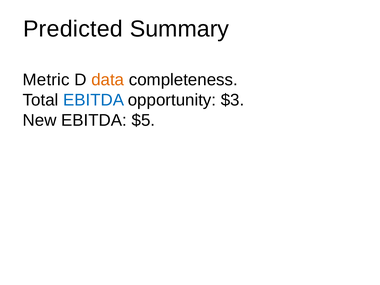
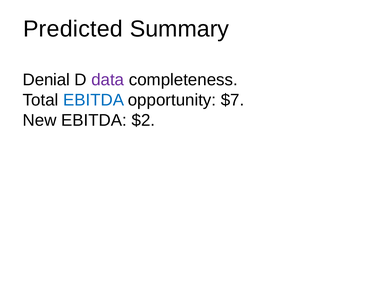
Metric: Metric -> Denial
data colour: orange -> purple
$3: $3 -> $7
$5: $5 -> $2
